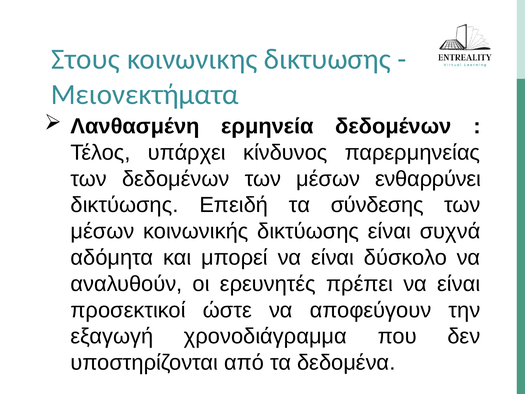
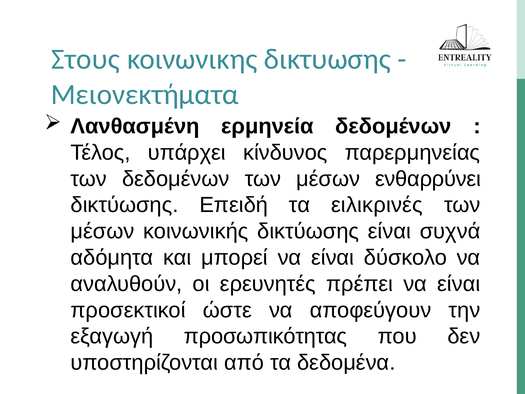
σύνδεσης: σύνδεσης -> ειλικρινές
χρονοδιάγραμμα: χρονοδιάγραμμα -> προσωπικότητας
